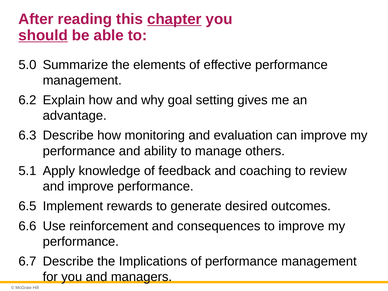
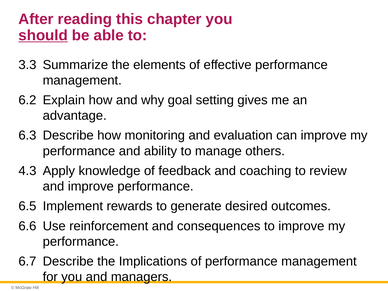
chapter underline: present -> none
5.0: 5.0 -> 3.3
5.1: 5.1 -> 4.3
